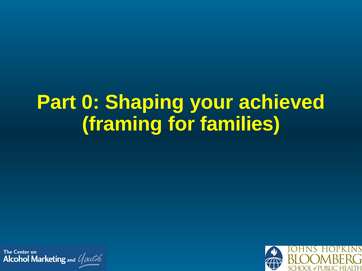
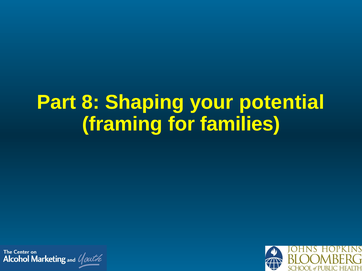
0: 0 -> 8
achieved: achieved -> potential
